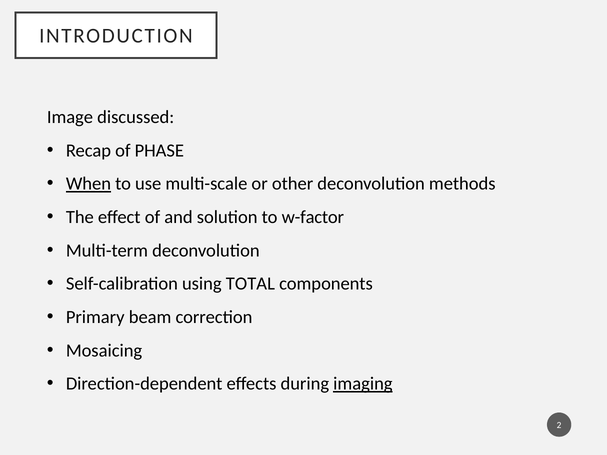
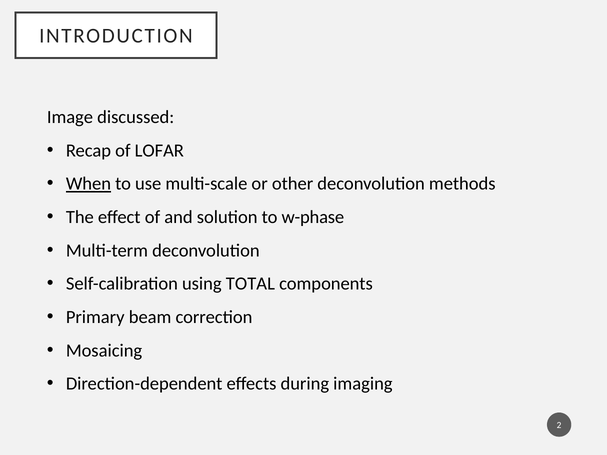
PHASE: PHASE -> LOFAR
w-factor: w-factor -> w-phase
imaging underline: present -> none
